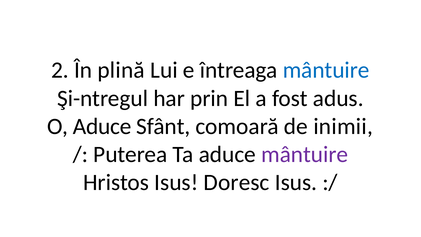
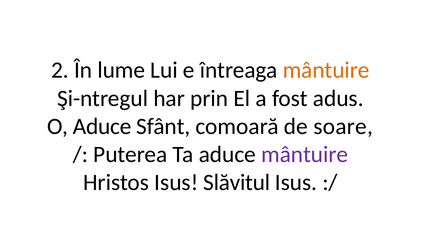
plină: plină -> lume
mântuire at (326, 70) colour: blue -> orange
inimii: inimii -> soare
Doresc: Doresc -> Slăvitul
